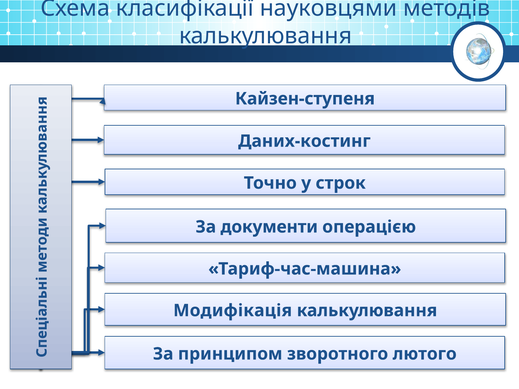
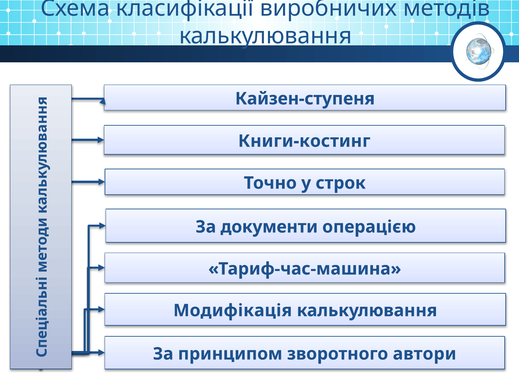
науковцями: науковцями -> виробничих
Даних-костинг: Даних-костинг -> Книги-костинг
лютого: лютого -> автори
